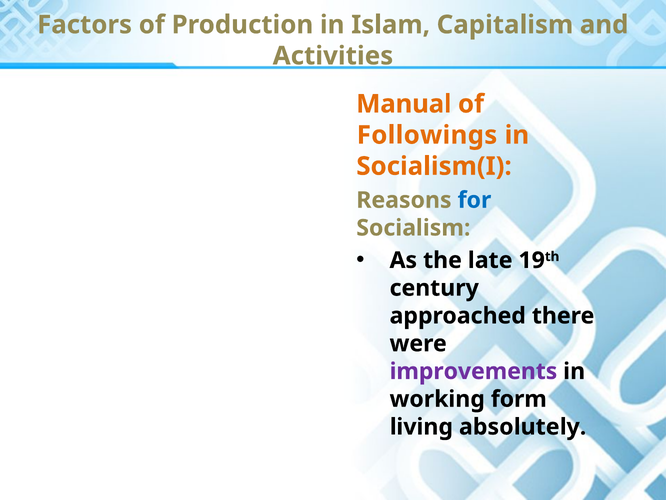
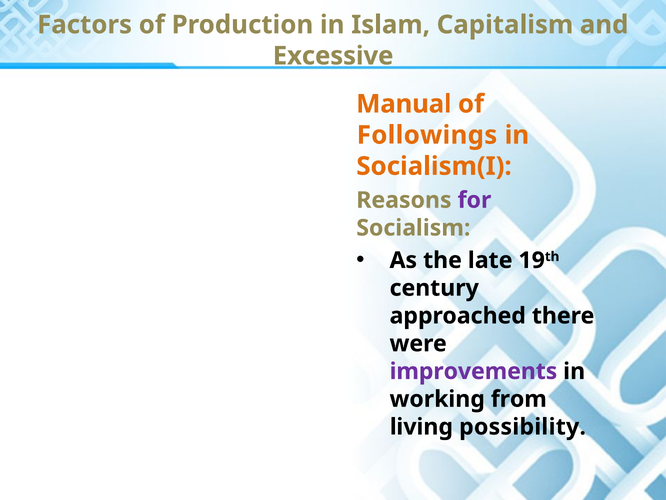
Activities: Activities -> Excessive
for colour: blue -> purple
form: form -> from
absolutely: absolutely -> possibility
